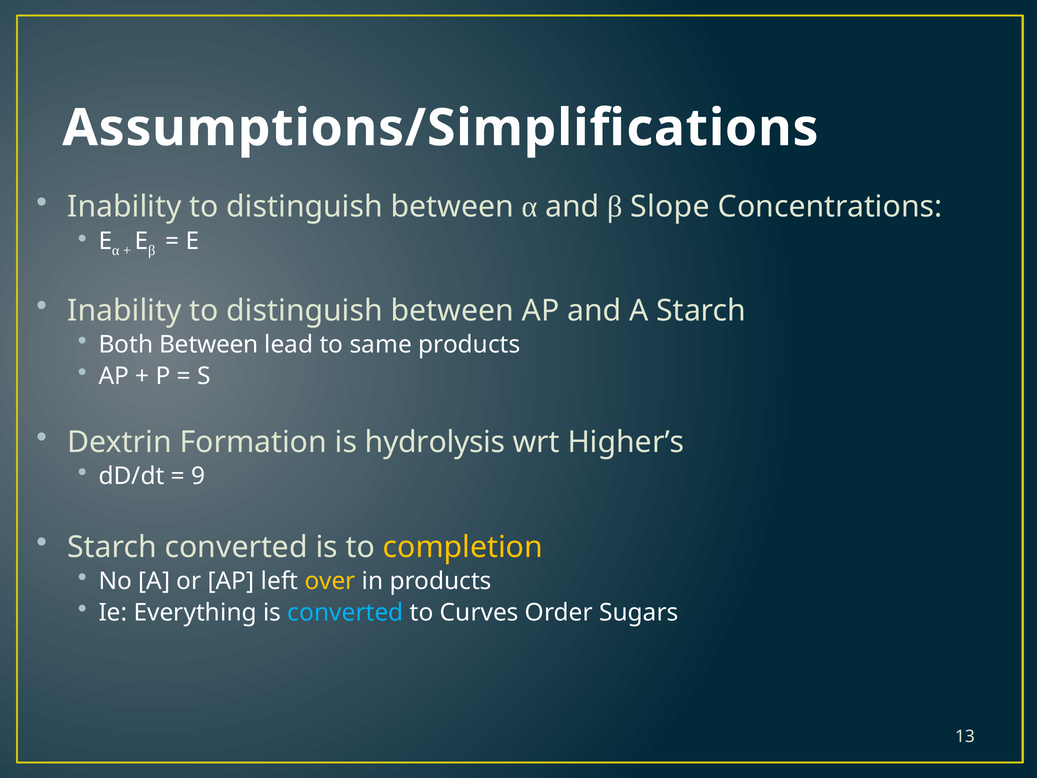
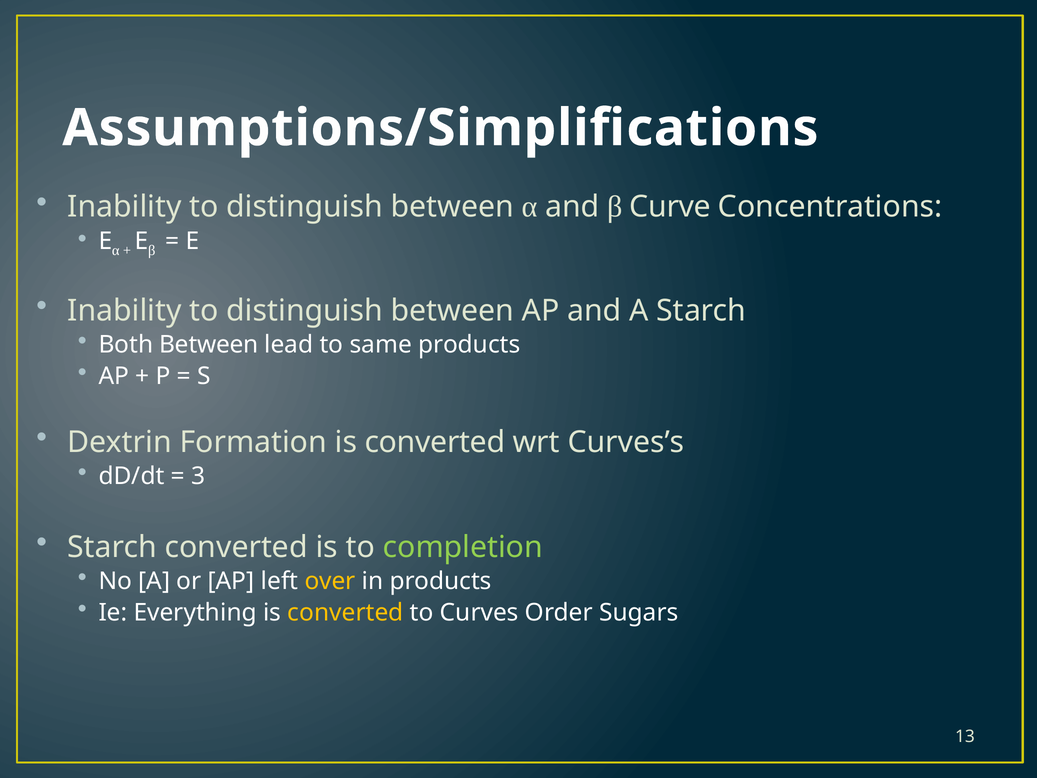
Slope: Slope -> Curve
Formation is hydrolysis: hydrolysis -> converted
Higher’s: Higher’s -> Curves’s
9: 9 -> 3
completion colour: yellow -> light green
converted at (345, 613) colour: light blue -> yellow
